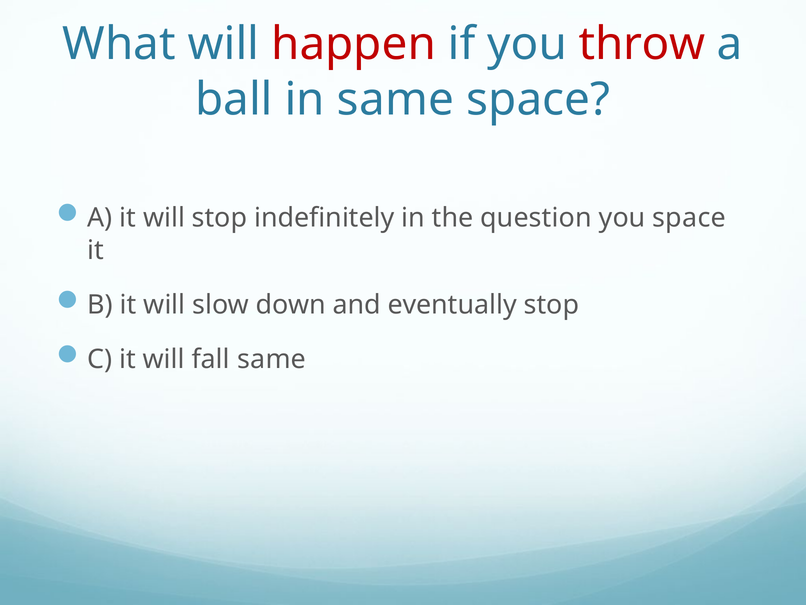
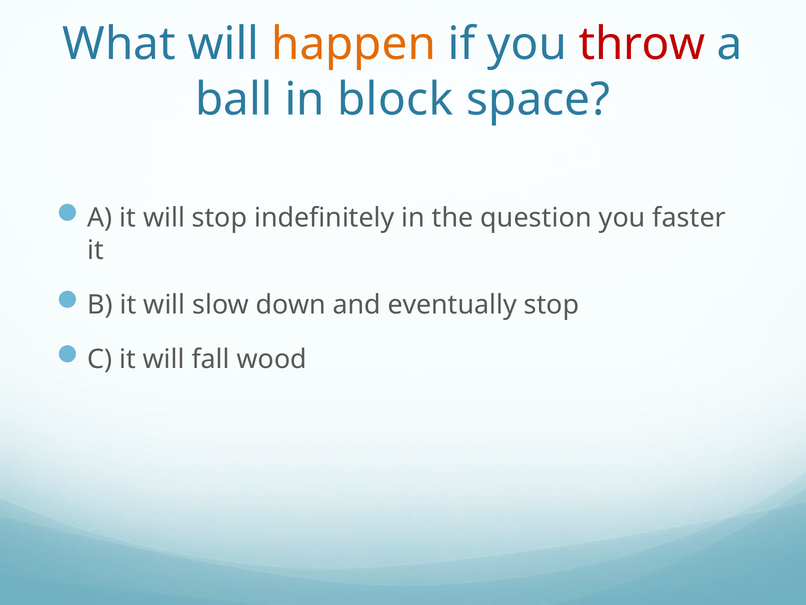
happen colour: red -> orange
in same: same -> block
you space: space -> faster
fall same: same -> wood
